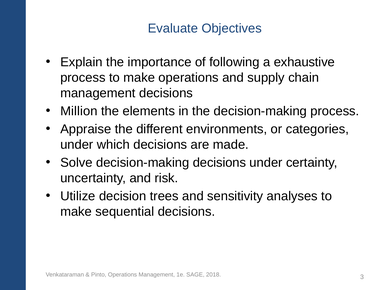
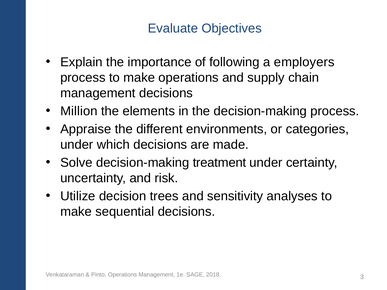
exhaustive: exhaustive -> employers
decision-making decisions: decisions -> treatment
